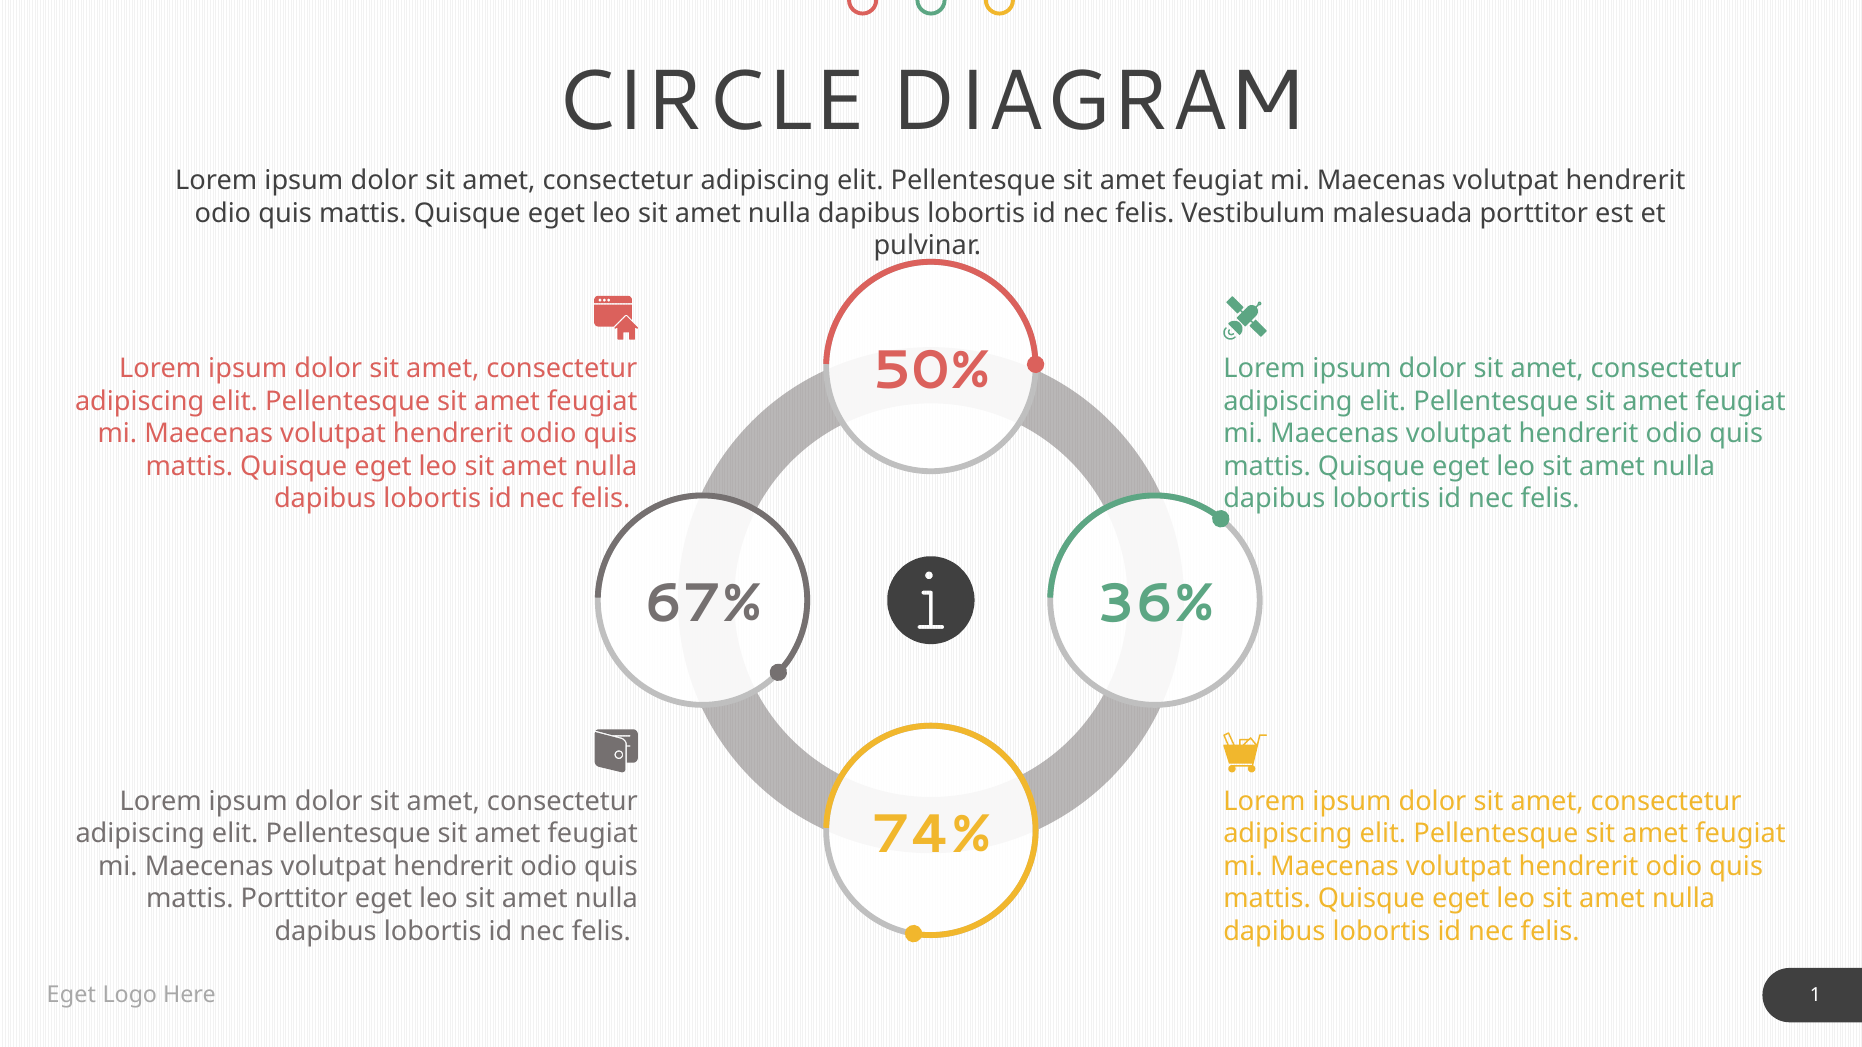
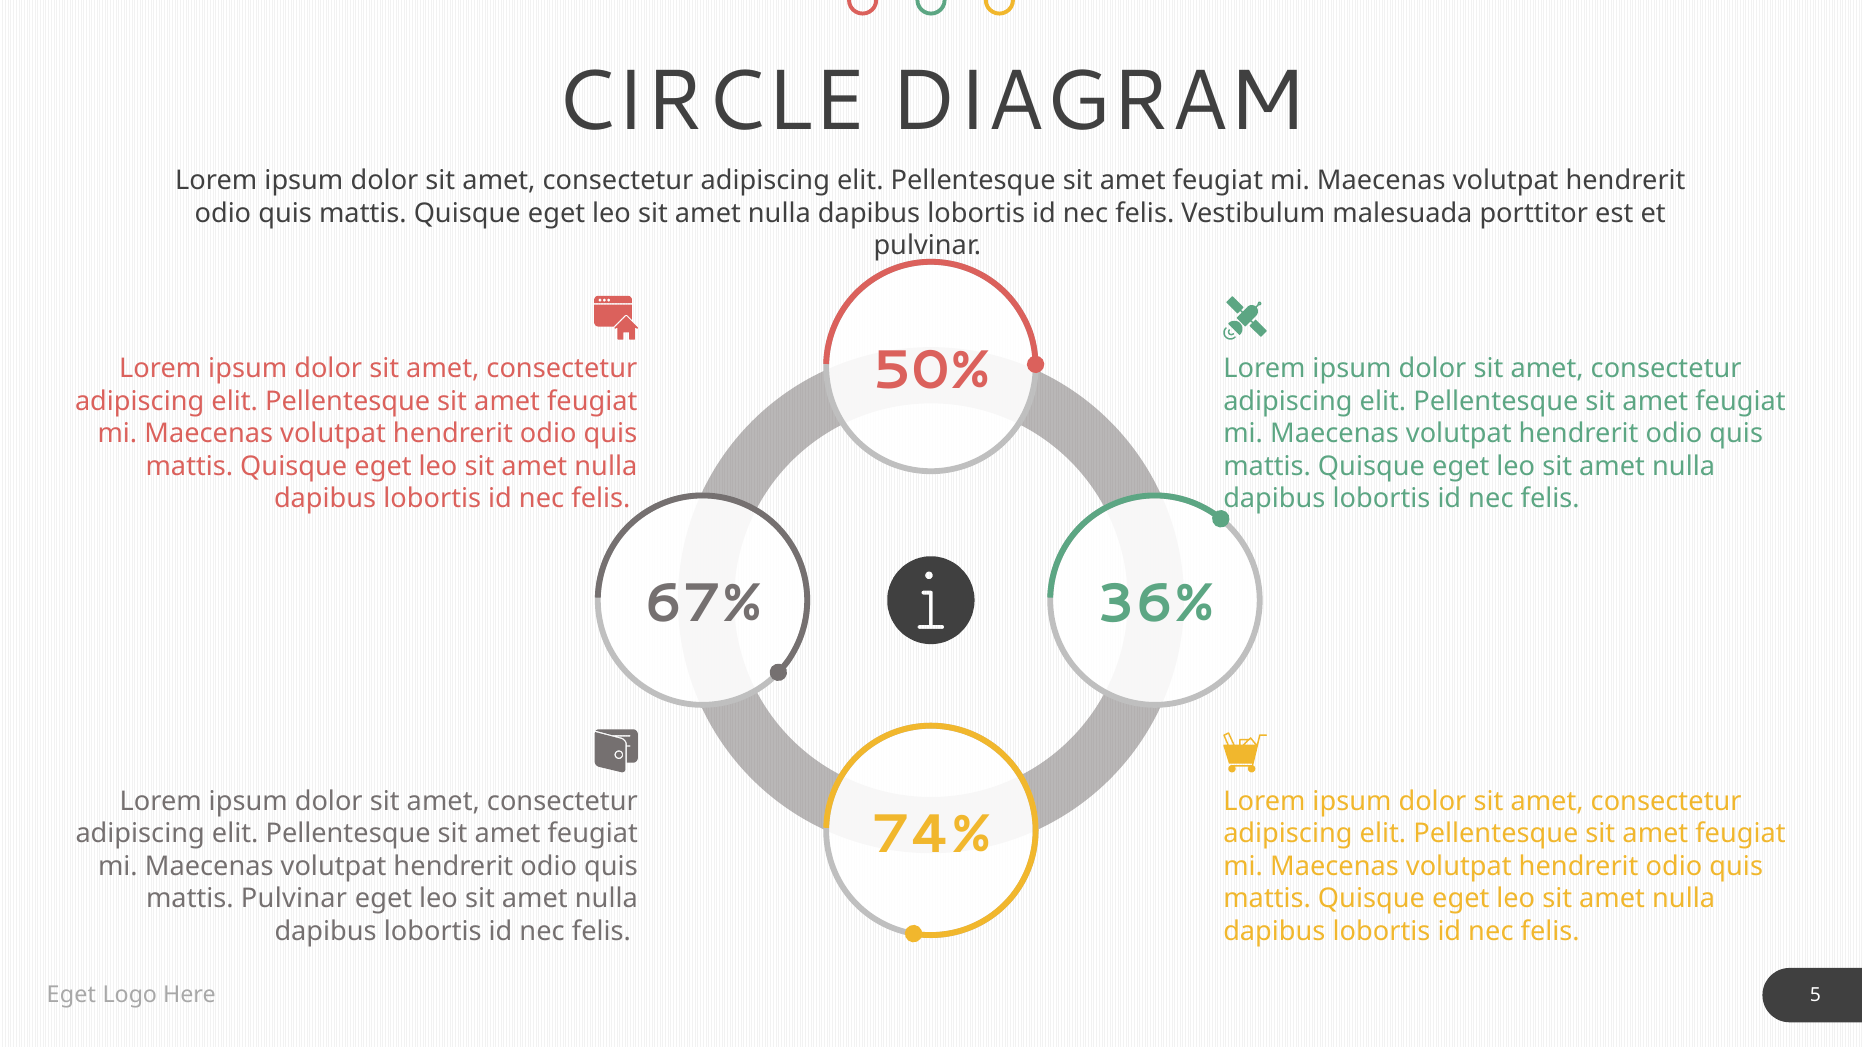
mattis Porttitor: Porttitor -> Pulvinar
1: 1 -> 5
